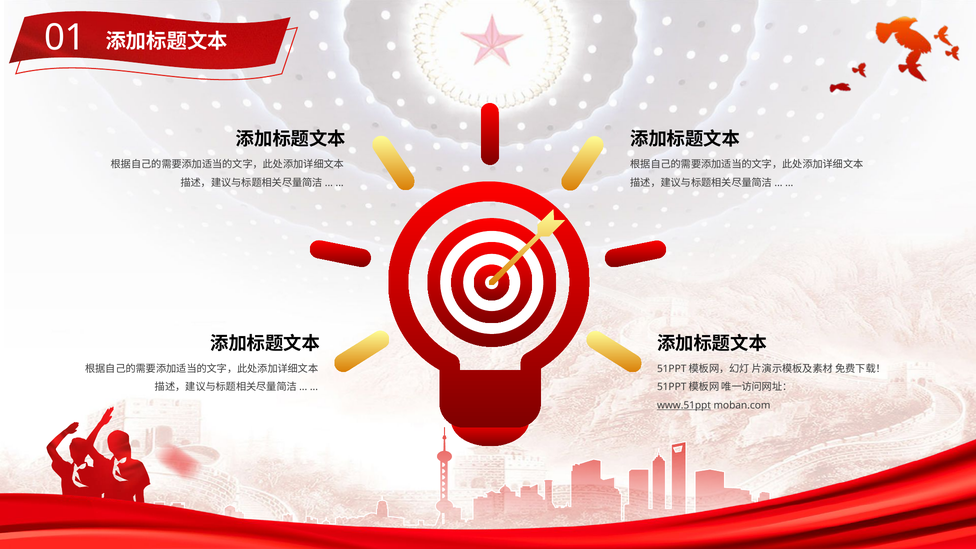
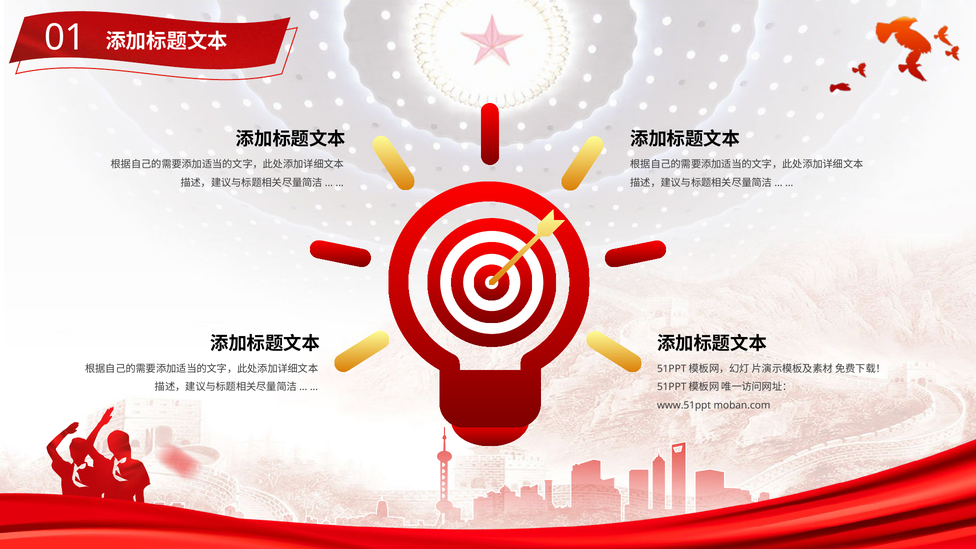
www.51ppt underline: present -> none
